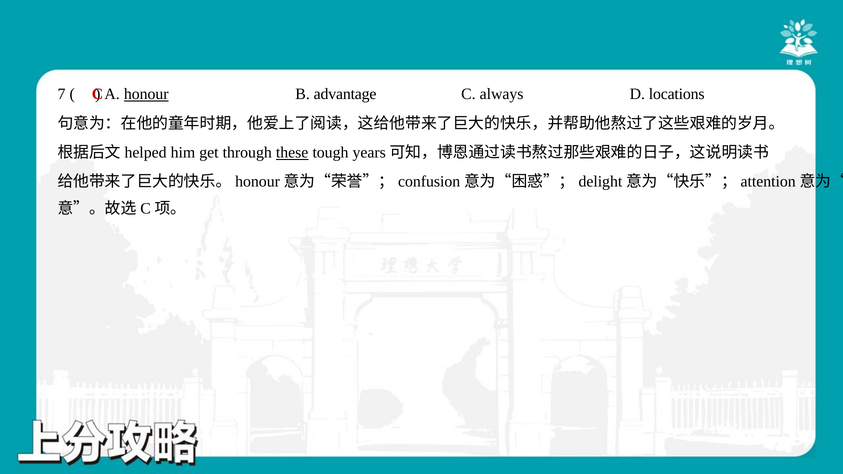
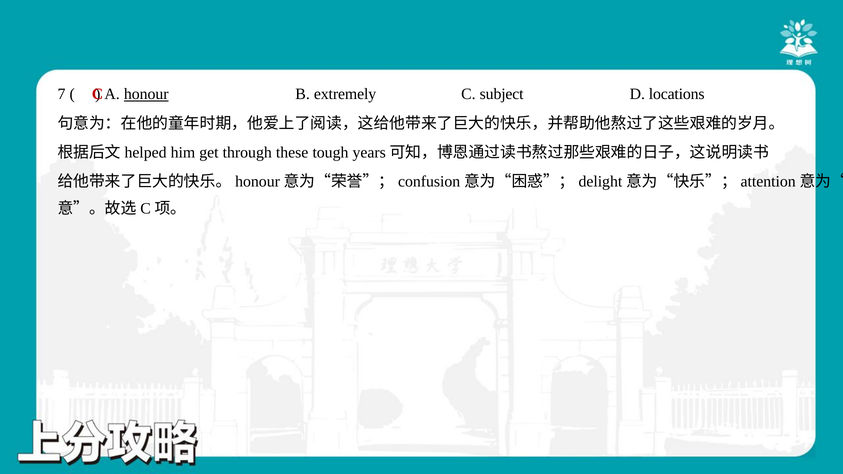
advantage: advantage -> extremely
always: always -> subject
these underline: present -> none
